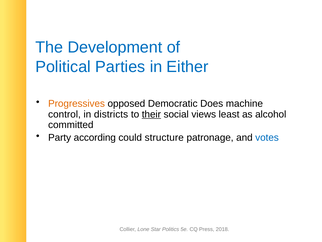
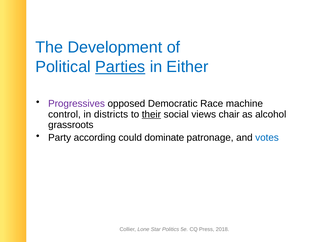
Parties underline: none -> present
Progressives colour: orange -> purple
Does: Does -> Race
least: least -> chair
committed: committed -> grassroots
structure: structure -> dominate
